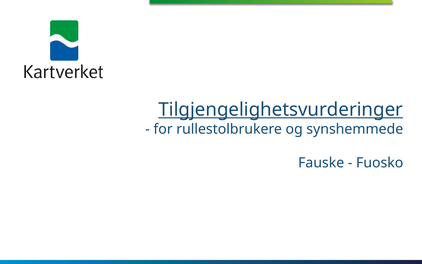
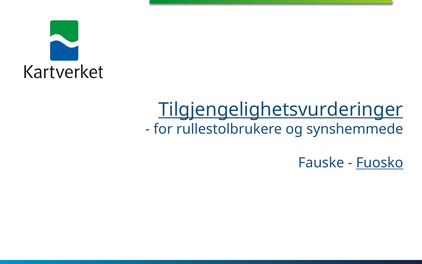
Fuosko underline: none -> present
